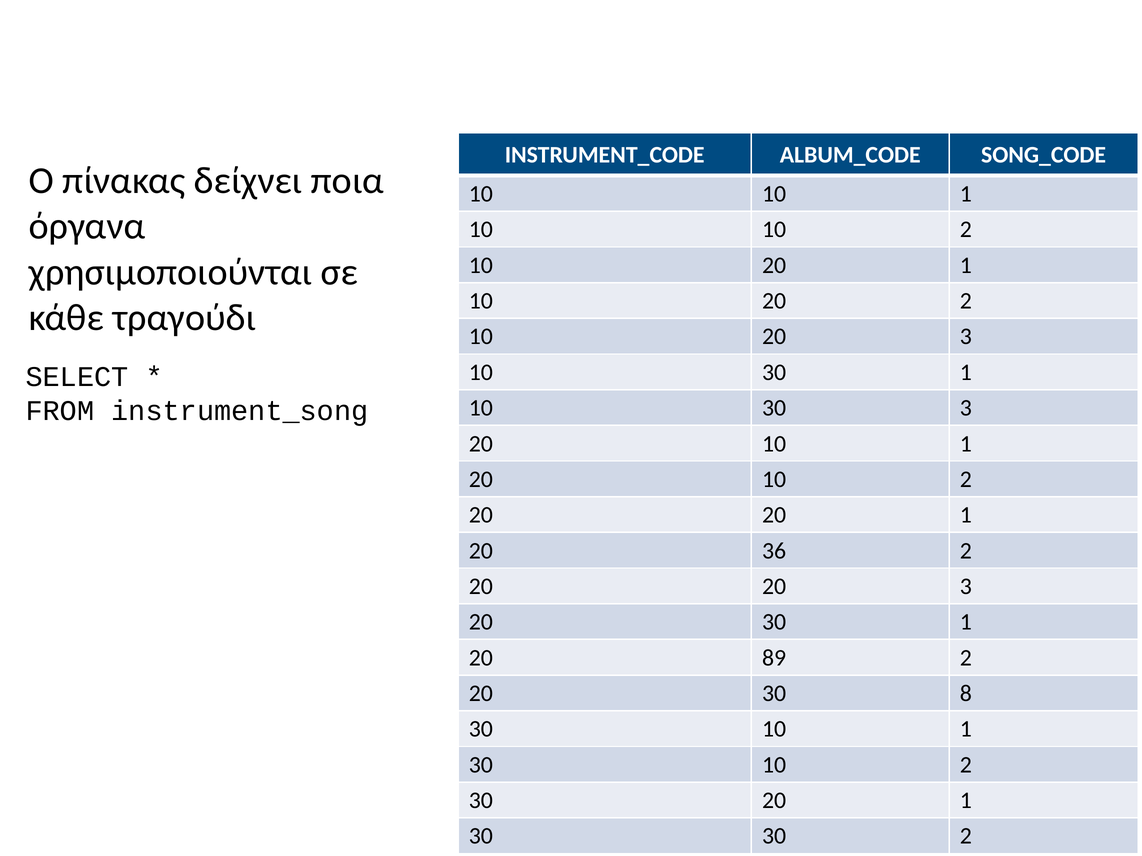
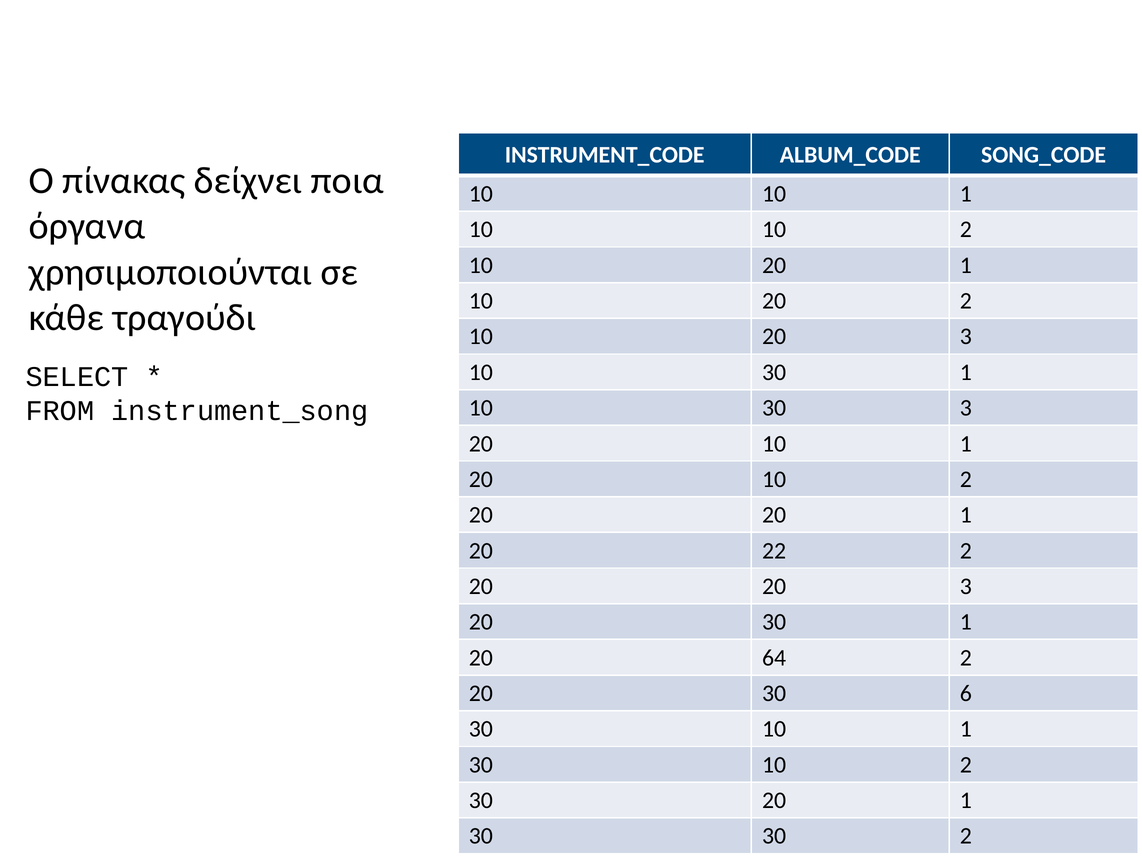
36: 36 -> 22
89: 89 -> 64
8: 8 -> 6
